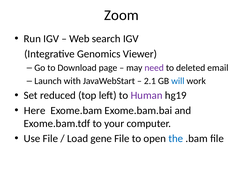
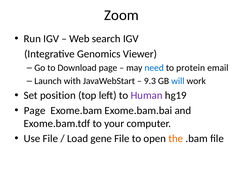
need colour: purple -> blue
deleted: deleted -> protein
2.1: 2.1 -> 9.3
reduced: reduced -> position
Here at (35, 111): Here -> Page
the colour: blue -> orange
